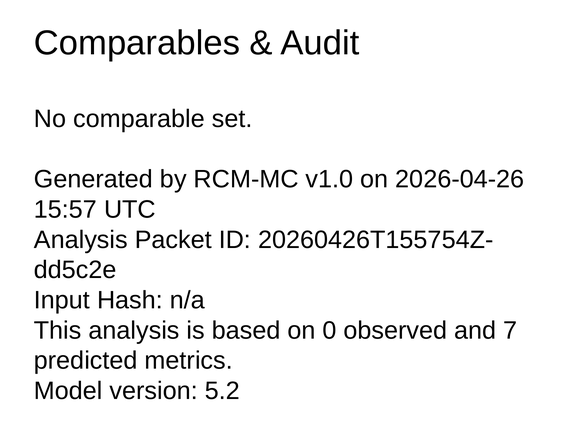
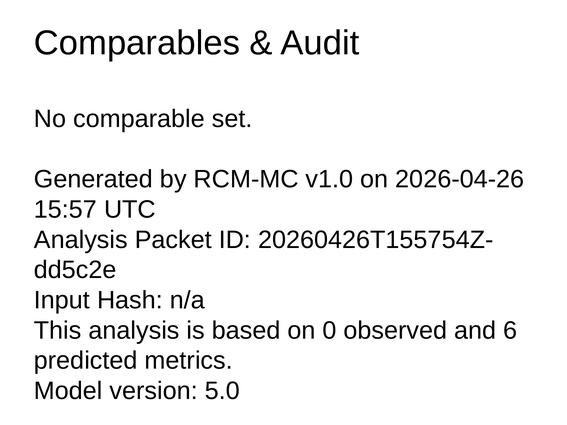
7: 7 -> 6
5.2: 5.2 -> 5.0
